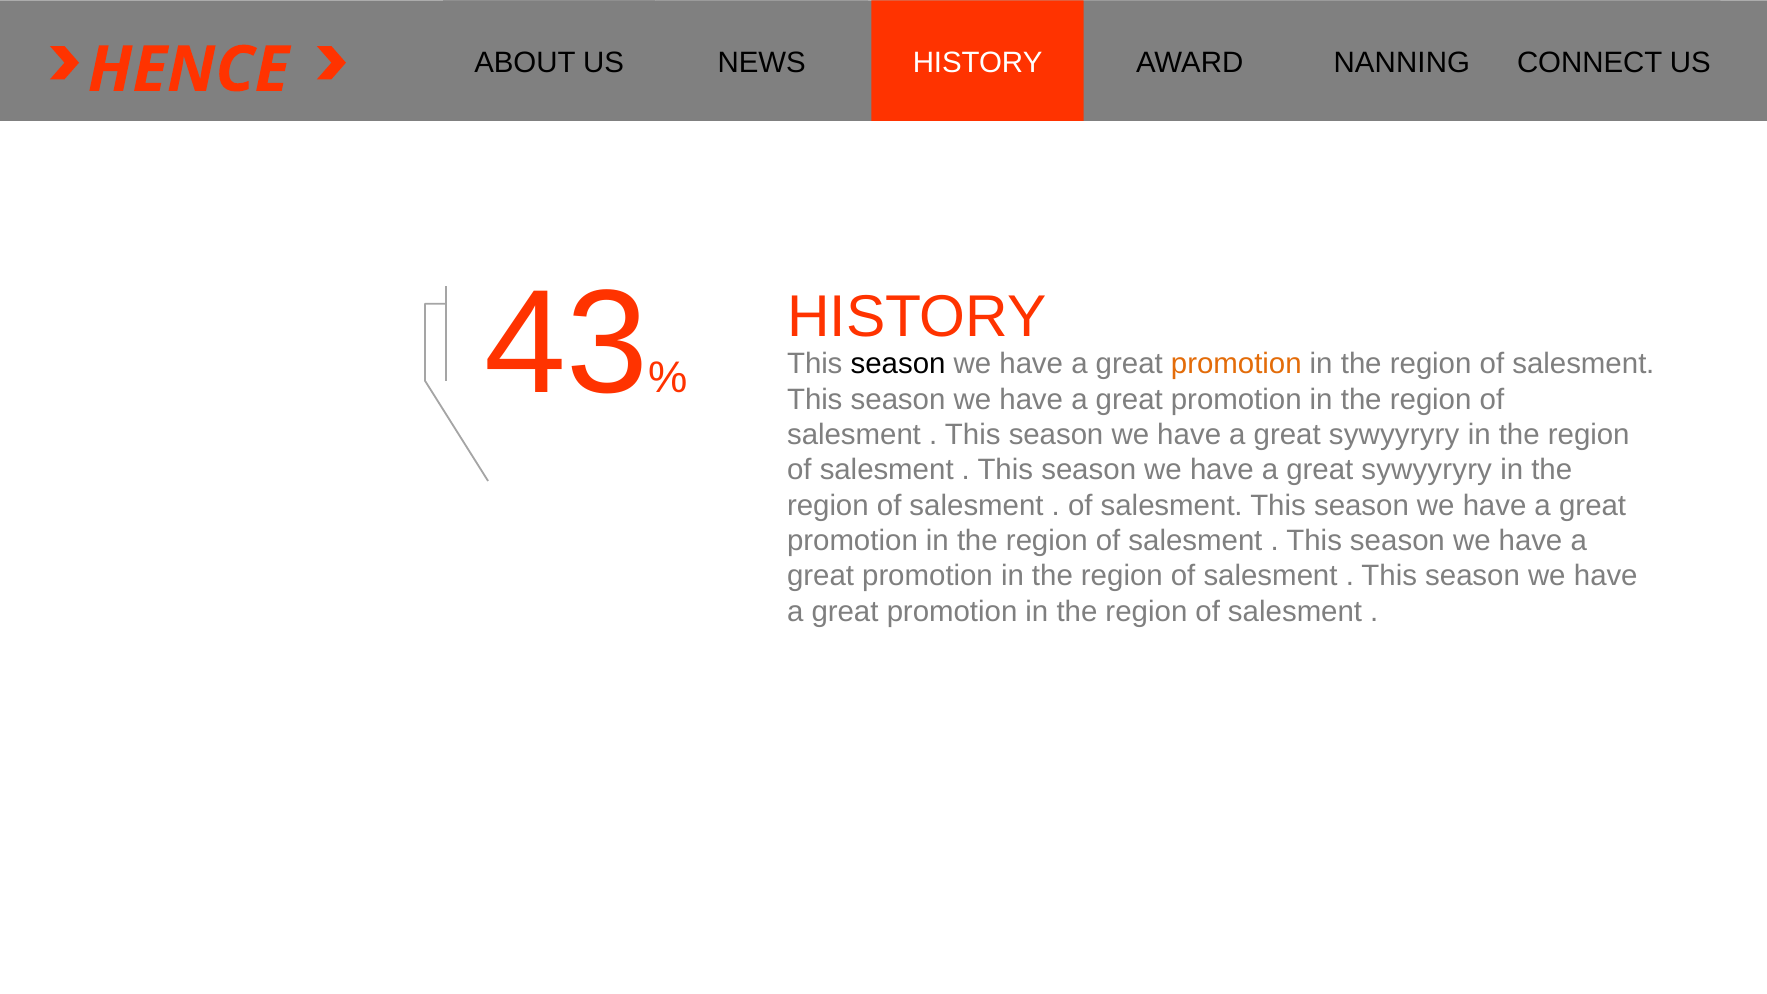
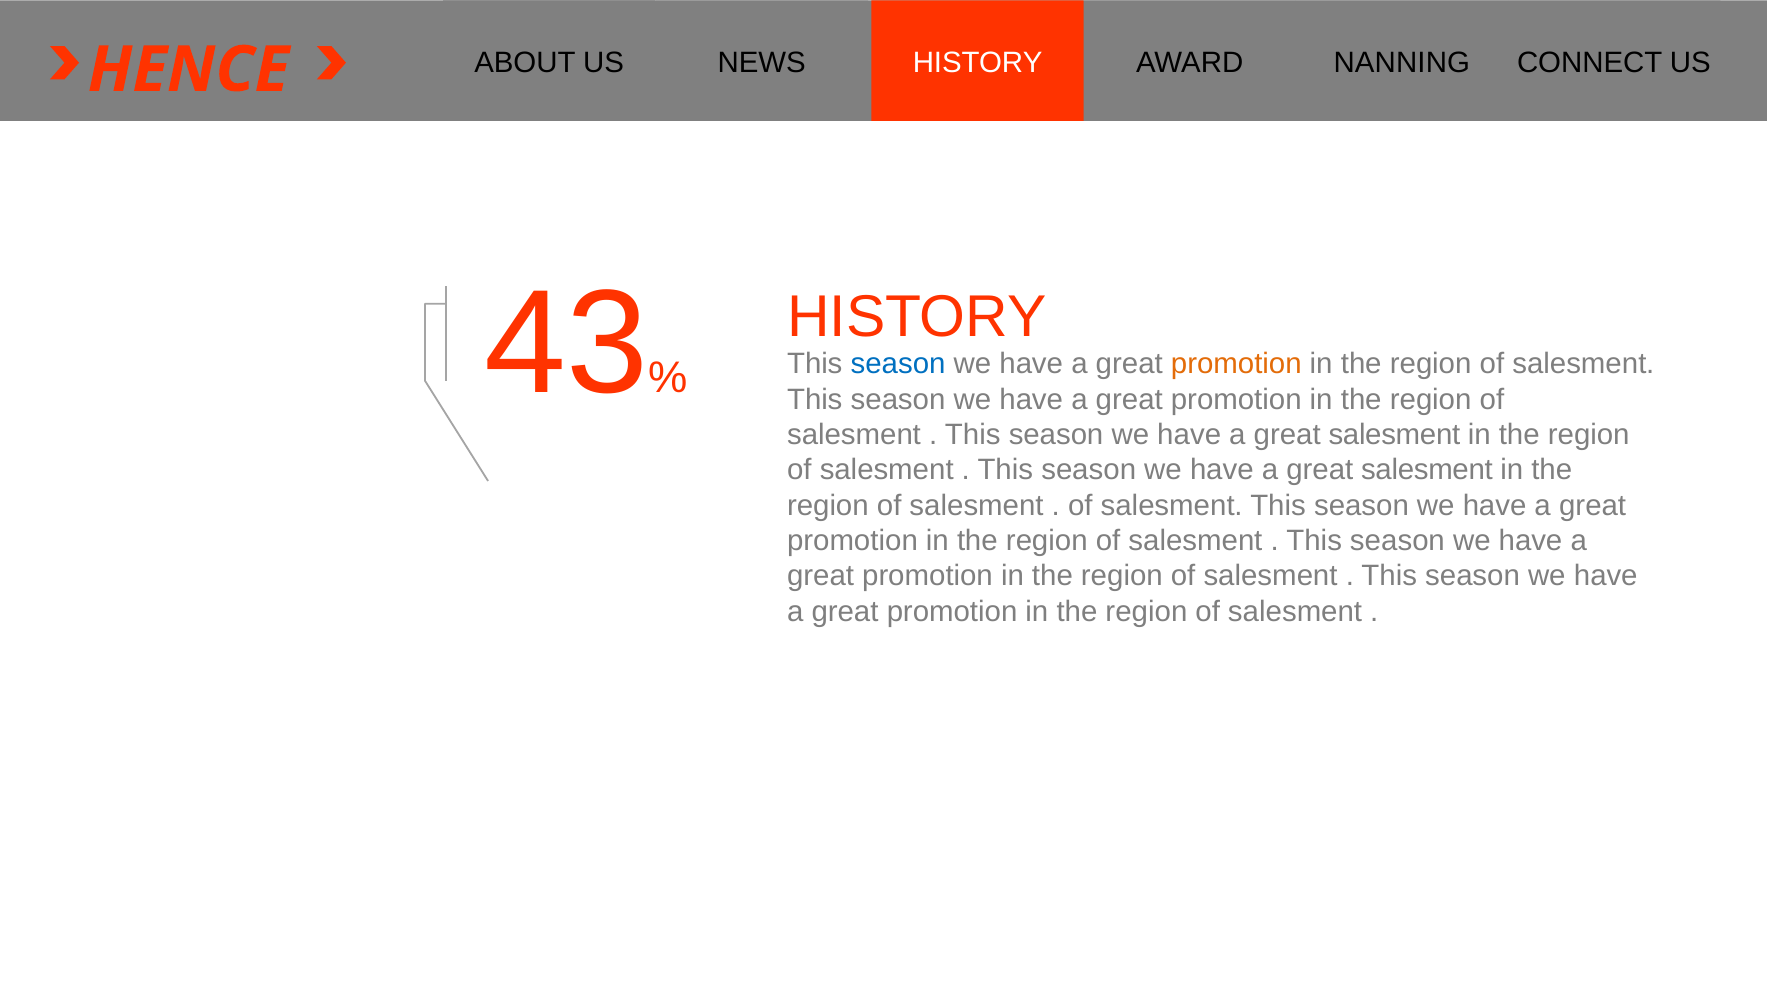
season at (898, 364) colour: black -> blue
sywyyryry at (1394, 435): sywyyryry -> salesment
sywyyryry at (1427, 470): sywyyryry -> salesment
